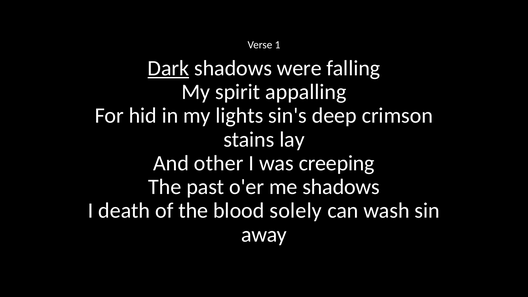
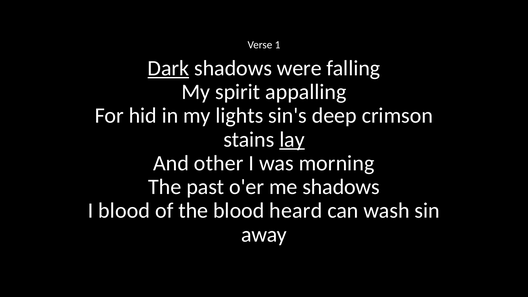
lay underline: none -> present
creeping: creeping -> morning
I death: death -> blood
solely: solely -> heard
